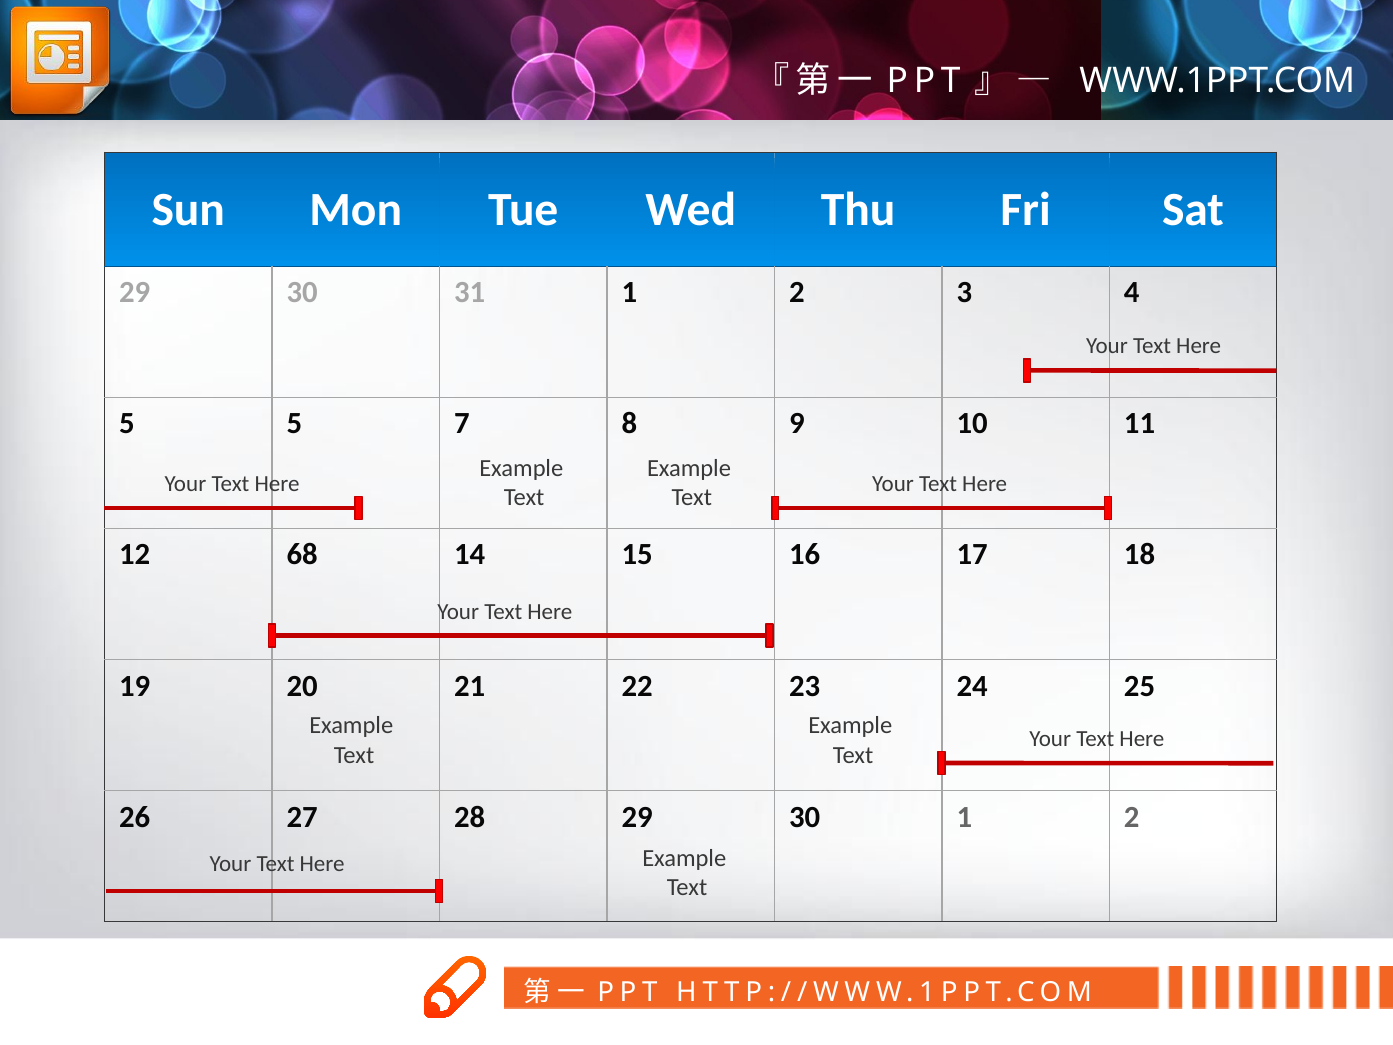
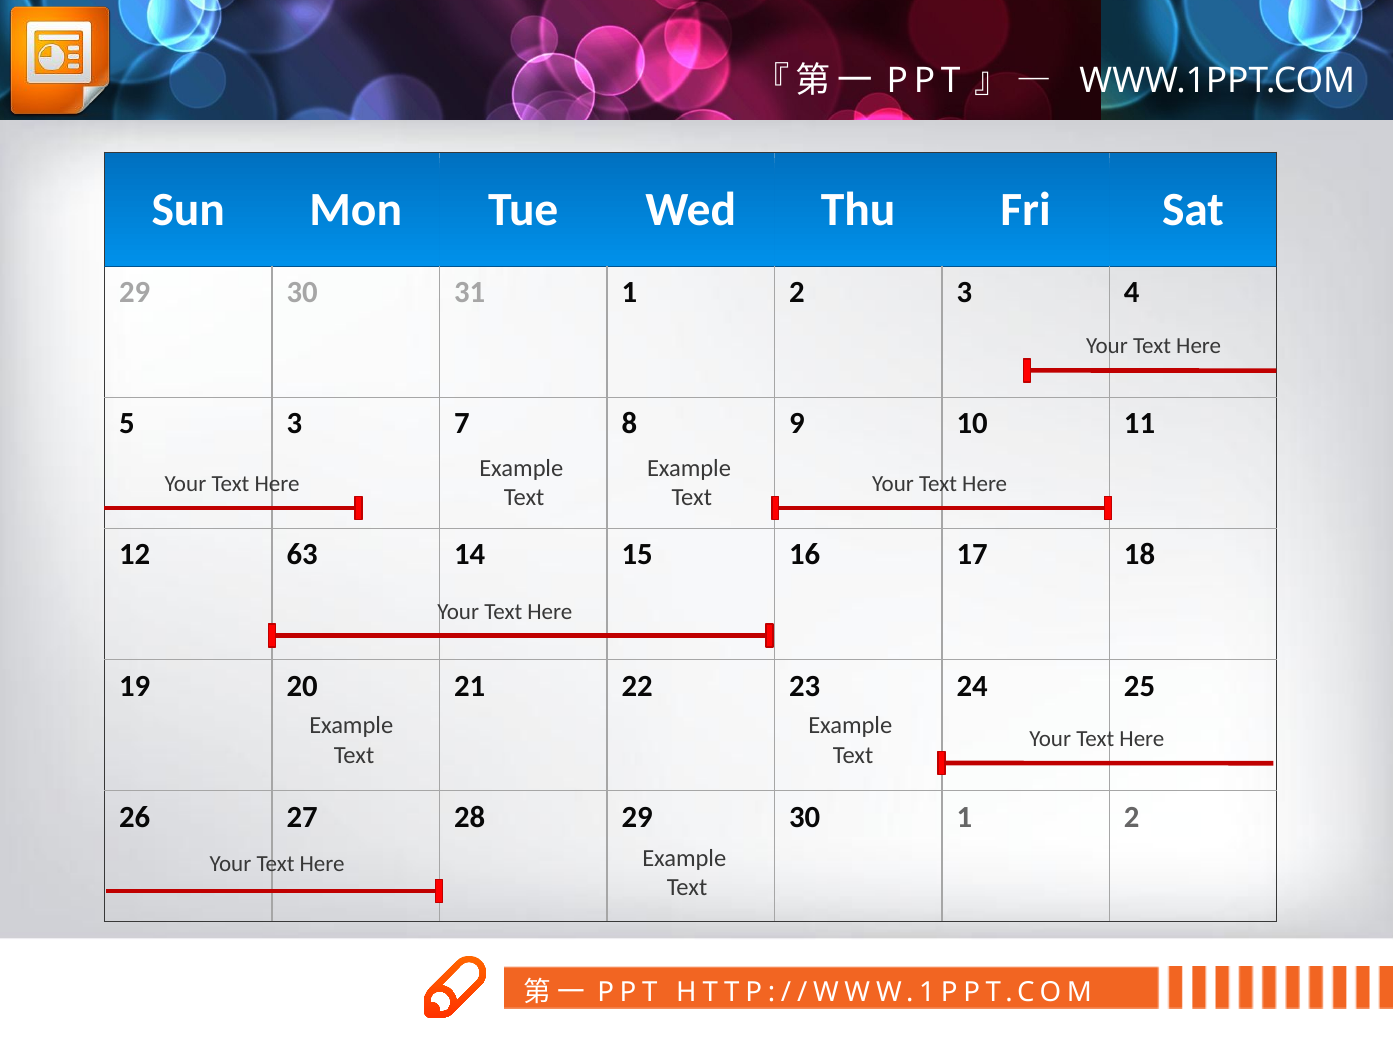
5 5: 5 -> 3
68: 68 -> 63
